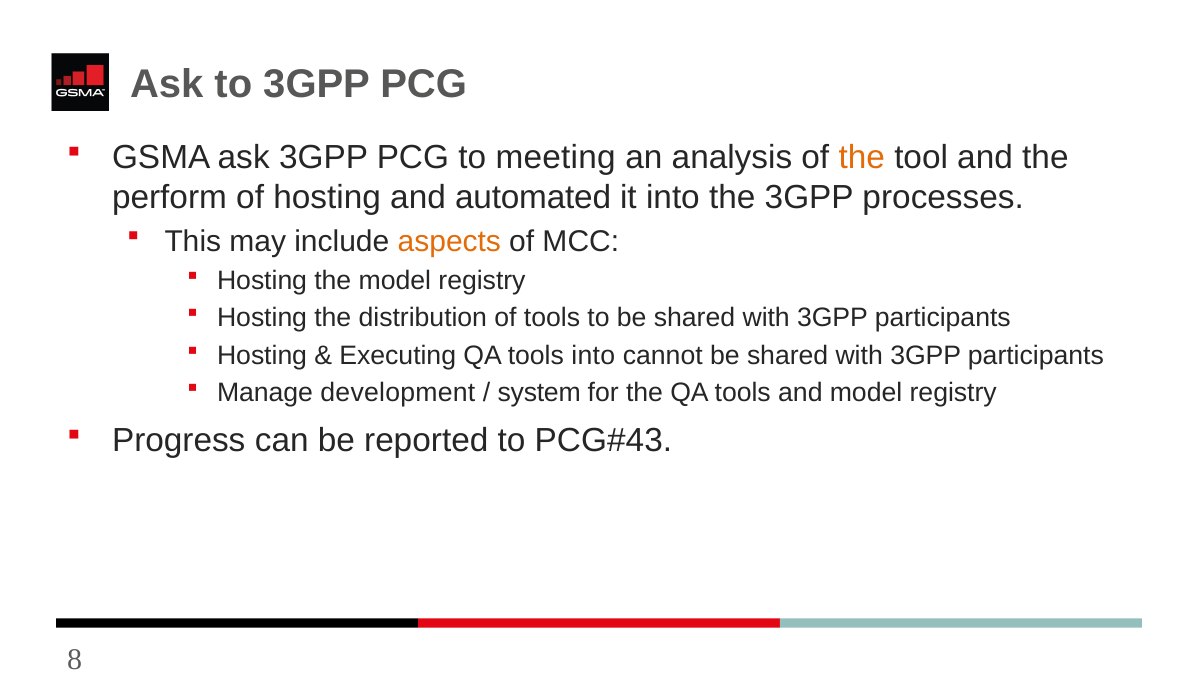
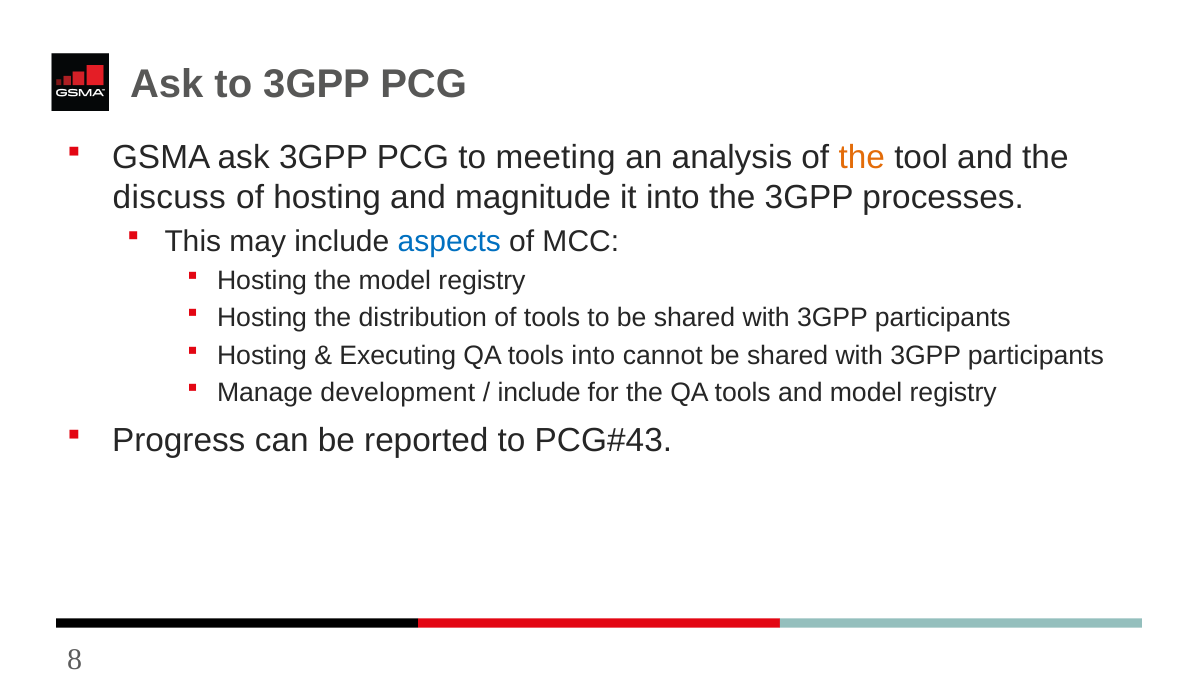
perform: perform -> discuss
automated: automated -> magnitude
aspects colour: orange -> blue
system at (539, 393): system -> include
